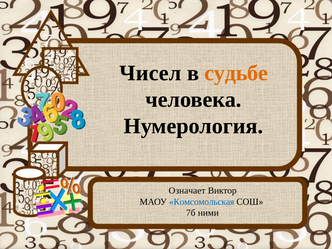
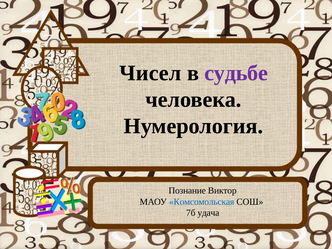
судьбе colour: orange -> purple
Означает: Означает -> Познание
ними: ними -> удача
